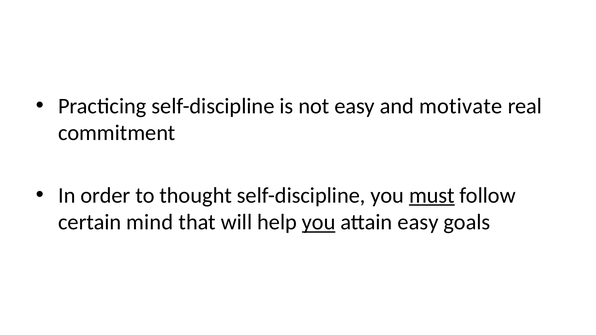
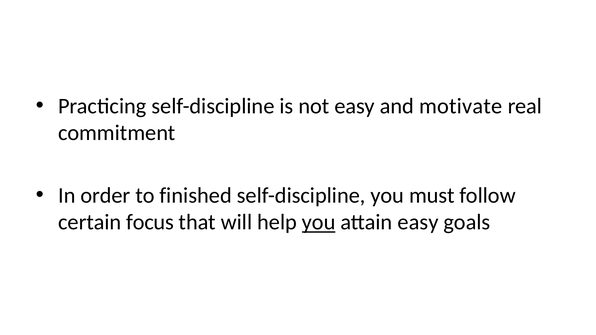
thought: thought -> finished
must underline: present -> none
mind: mind -> focus
